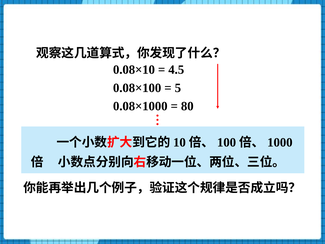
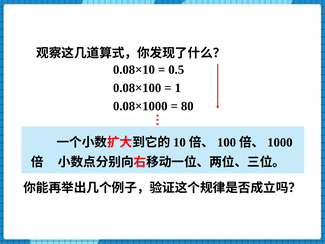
4.5: 4.5 -> 0.5
5: 5 -> 1
